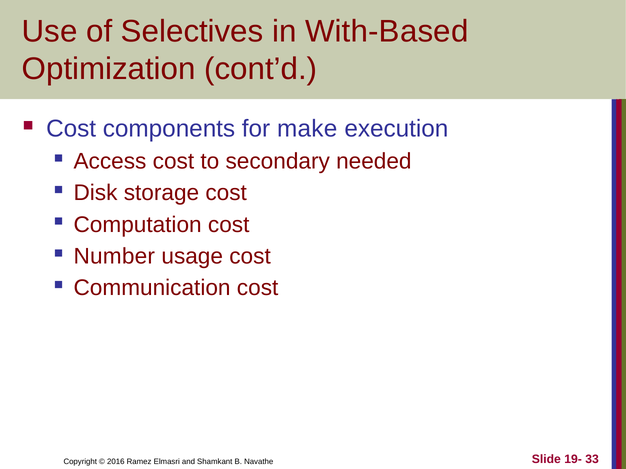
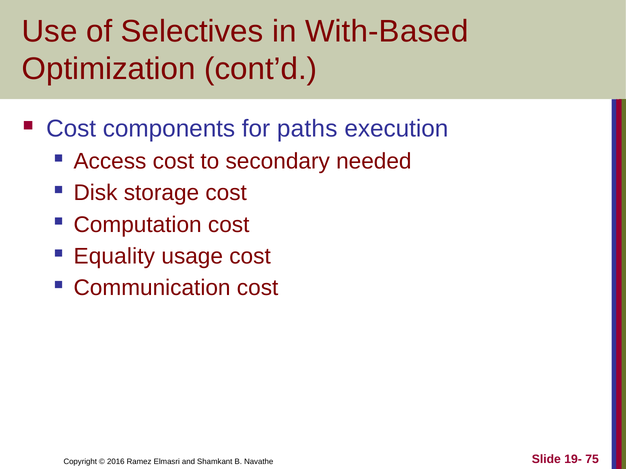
make: make -> paths
Number: Number -> Equality
33: 33 -> 75
